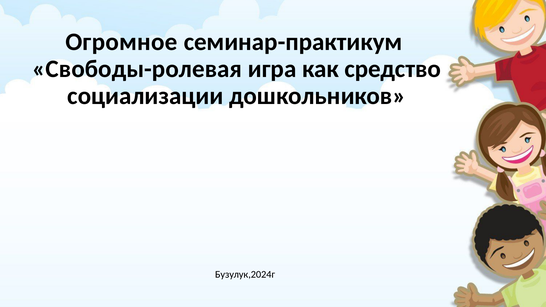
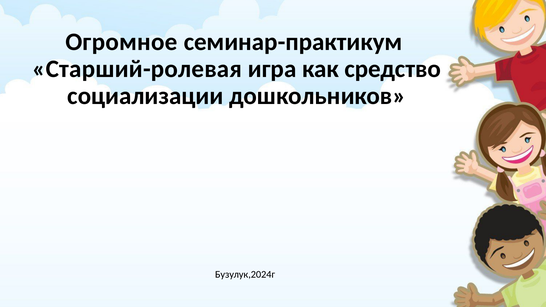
Свободы-ролевая: Свободы-ролевая -> Старший-ролевая
